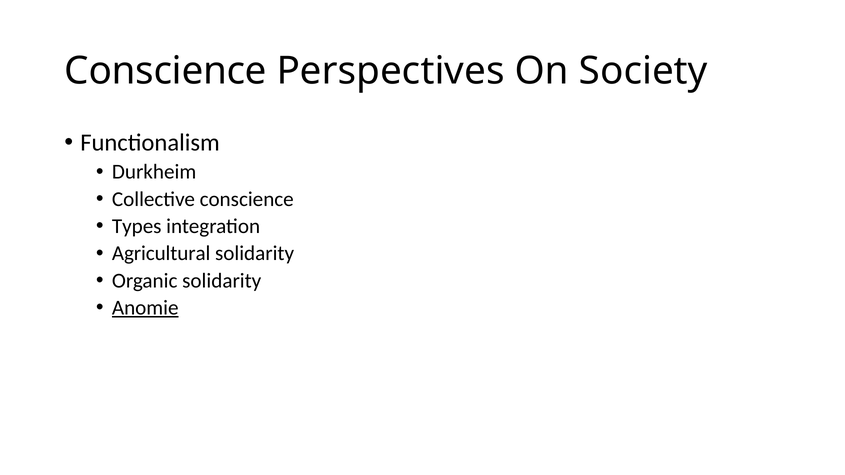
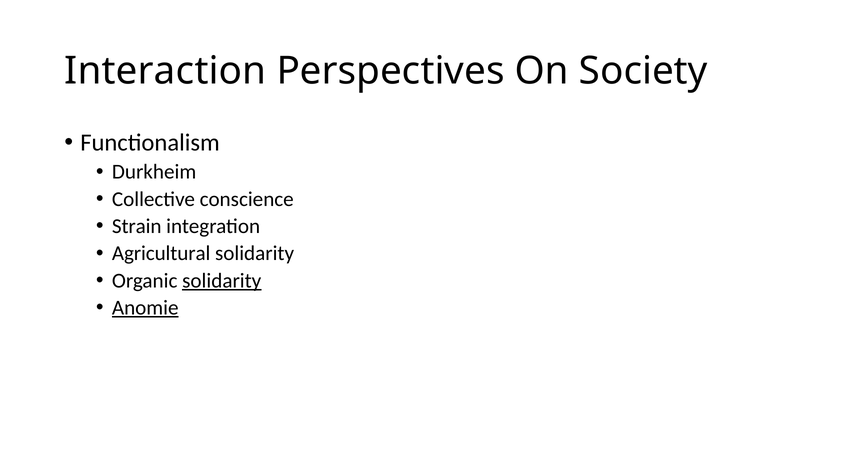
Conscience at (166, 71): Conscience -> Interaction
Types: Types -> Strain
solidarity at (222, 281) underline: none -> present
